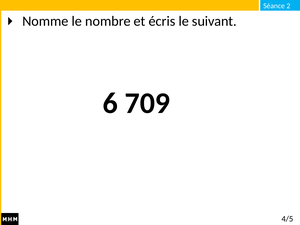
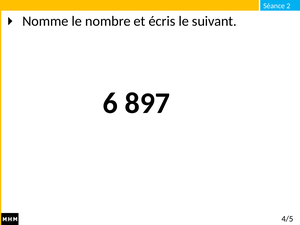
709: 709 -> 897
